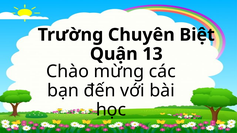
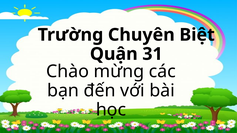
13: 13 -> 31
